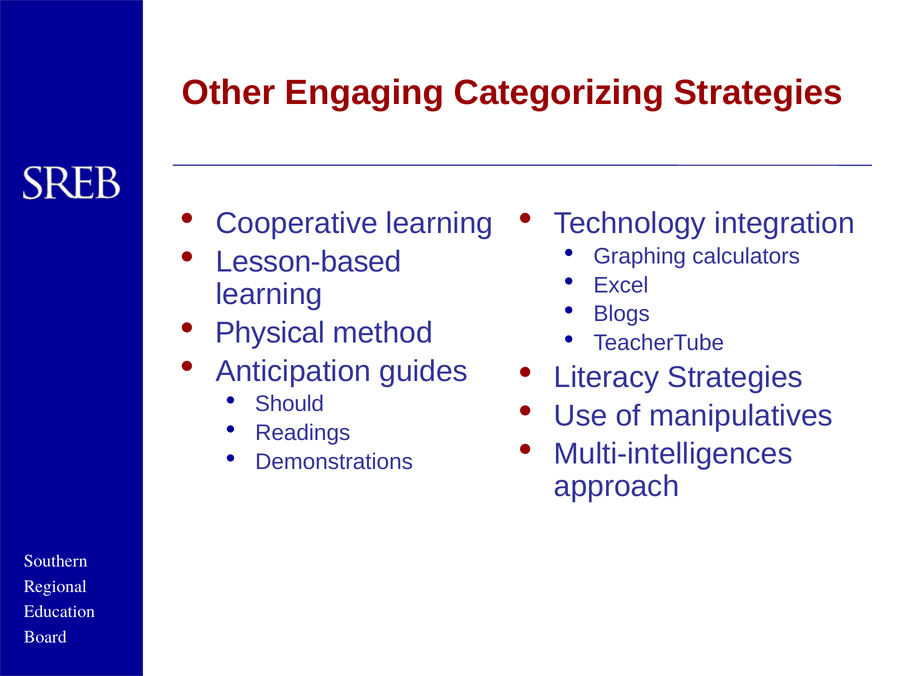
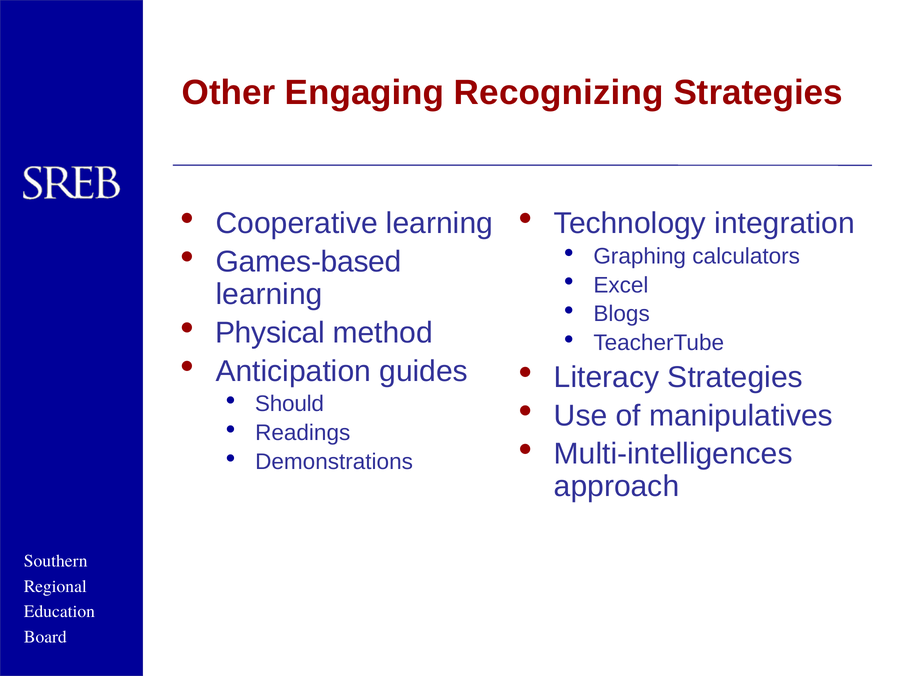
Categorizing: Categorizing -> Recognizing
Lesson-based: Lesson-based -> Games-based
